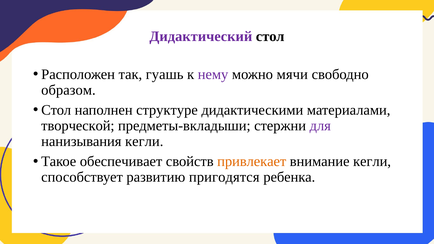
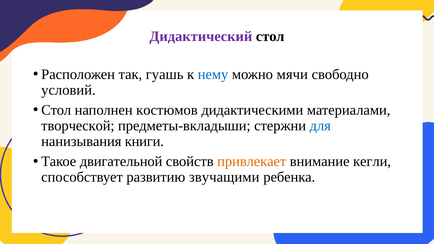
нему colour: purple -> blue
образом: образом -> условий
структуре: структуре -> костюмов
для colour: purple -> blue
нанизывания кегли: кегли -> книги
обеспечивает: обеспечивает -> двигательной
пригодятся: пригодятся -> звучащими
